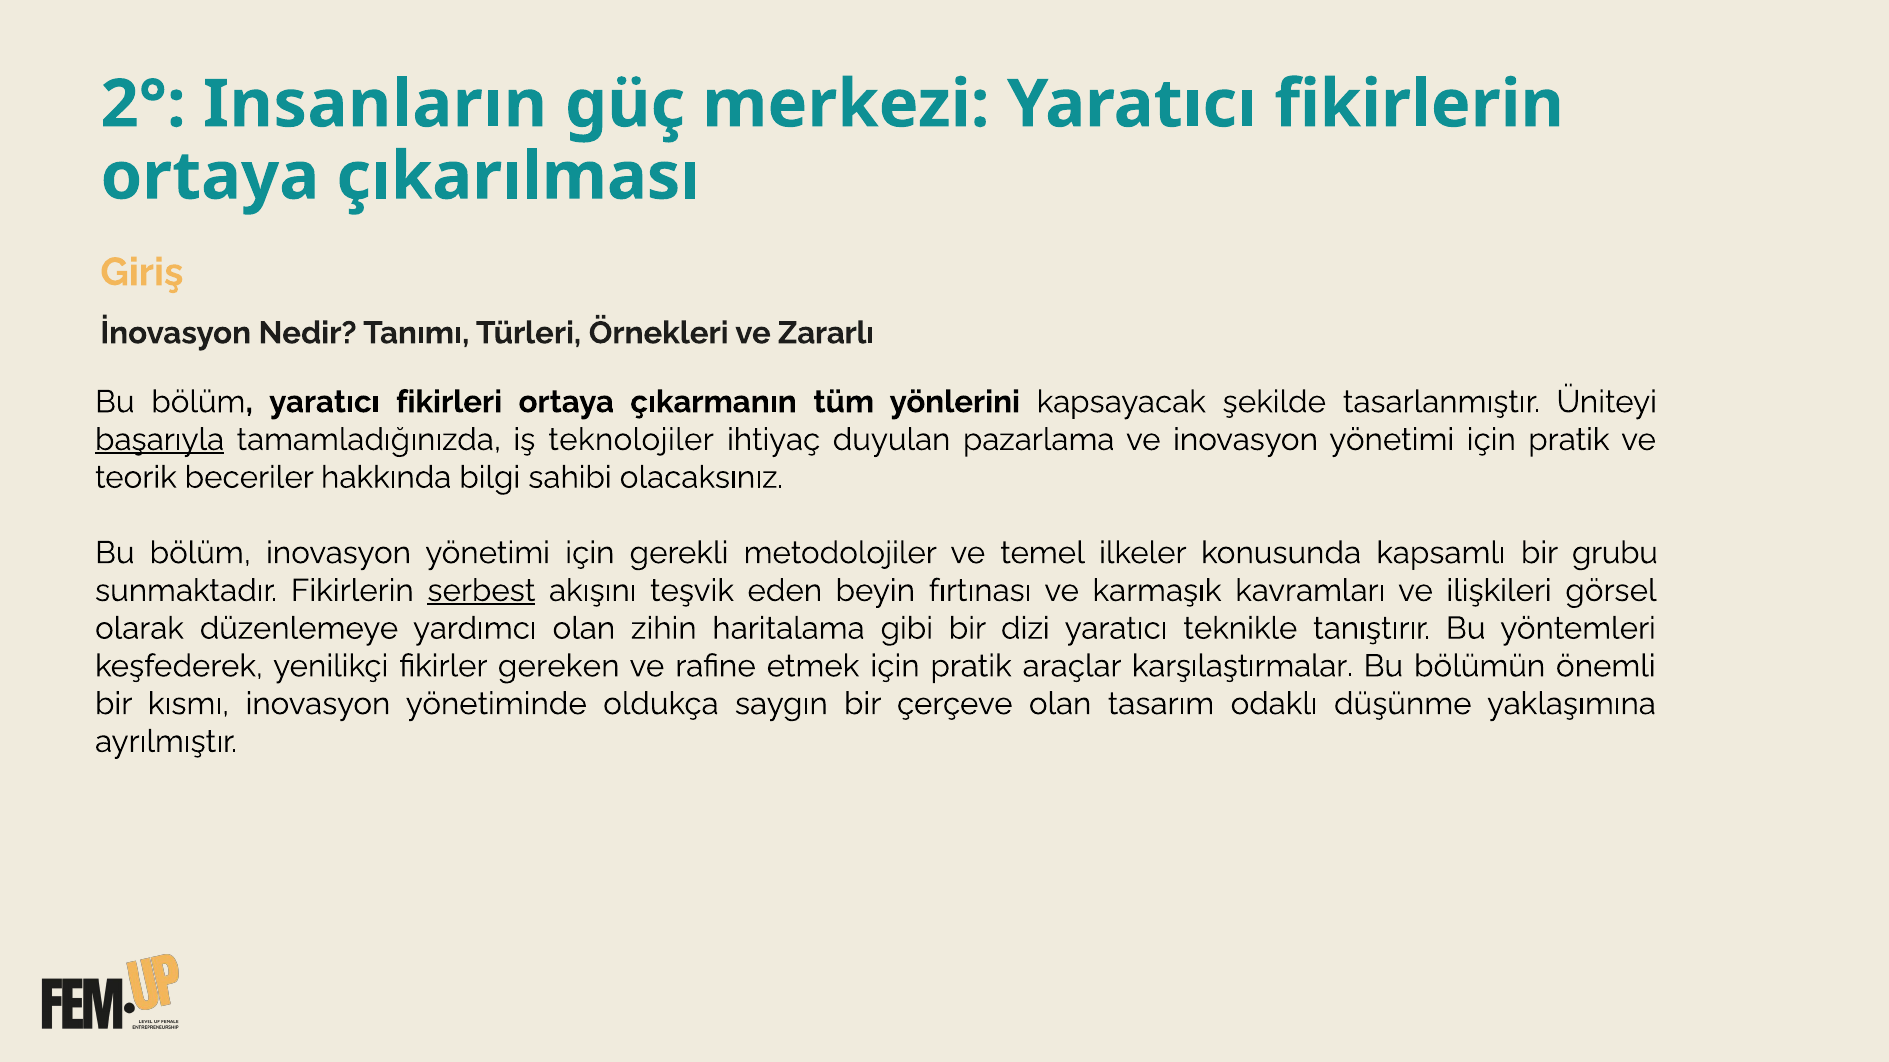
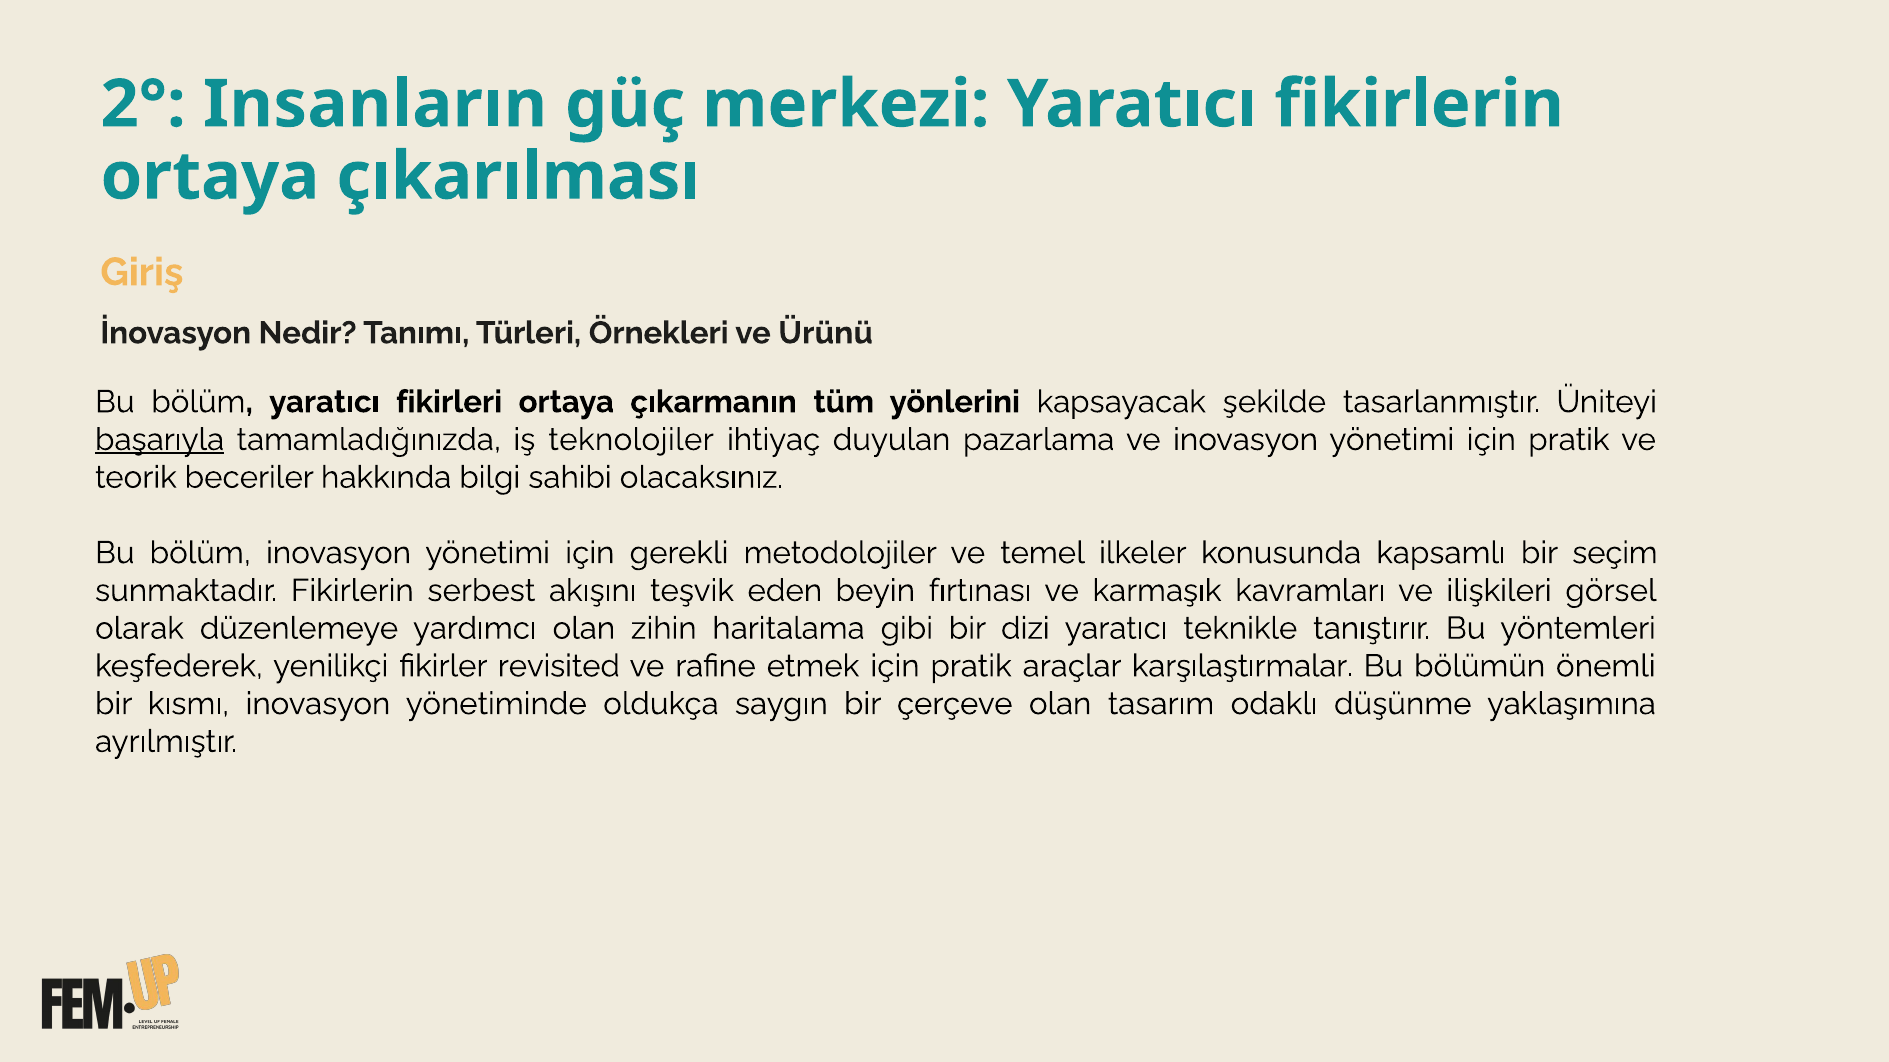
Zararlı: Zararlı -> Ürünü
grubu: grubu -> seçim
serbest underline: present -> none
gereken: gereken -> revisited
